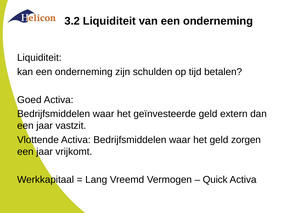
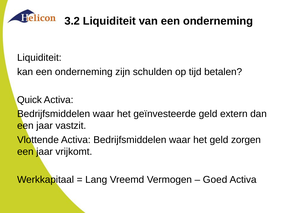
Goed: Goed -> Quick
Quick: Quick -> Goed
